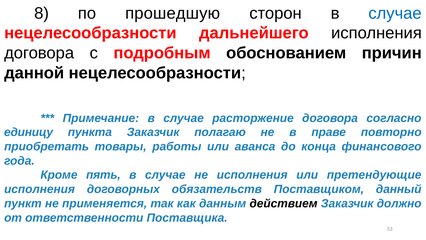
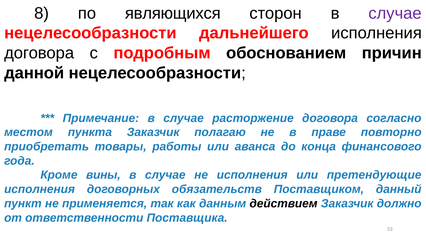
прошедшую: прошедшую -> являющихся
случае at (395, 13) colour: blue -> purple
единицу: единицу -> местом
пять: пять -> вины
